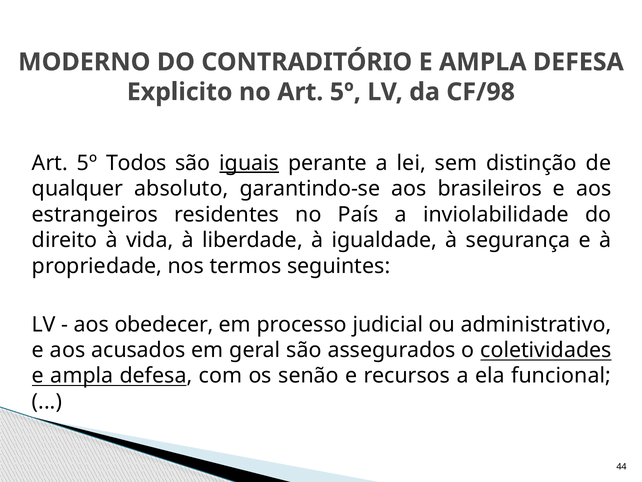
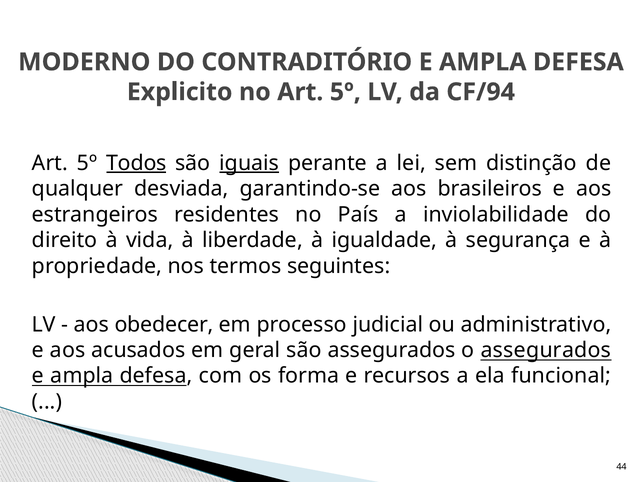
CF/98: CF/98 -> CF/94
Todos underline: none -> present
absoluto: absoluto -> desviada
o coletividades: coletividades -> assegurados
senão: senão -> forma
